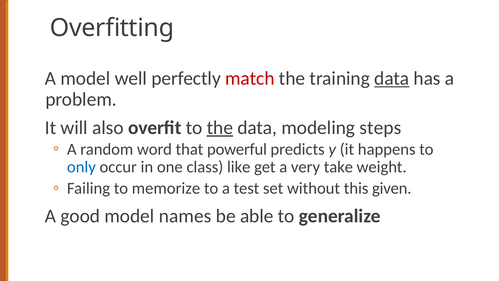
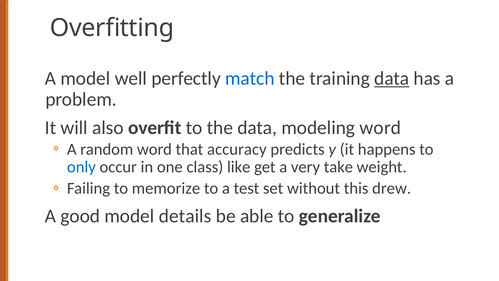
match colour: red -> blue
the at (220, 127) underline: present -> none
modeling steps: steps -> word
powerful: powerful -> accuracy
given: given -> drew
names: names -> details
